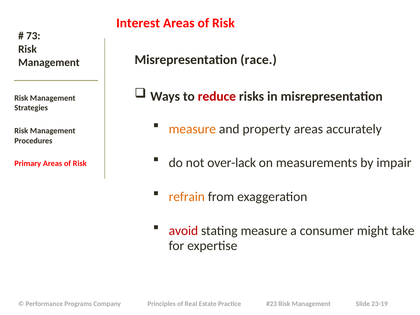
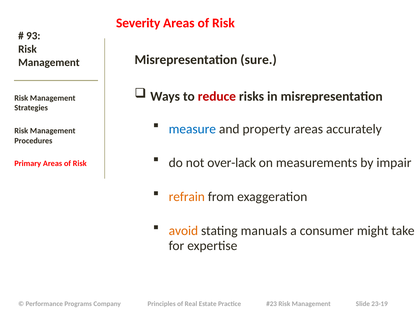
Interest: Interest -> Severity
73: 73 -> 93
race: race -> sure
measure at (192, 129) colour: orange -> blue
avoid colour: red -> orange
stating measure: measure -> manuals
